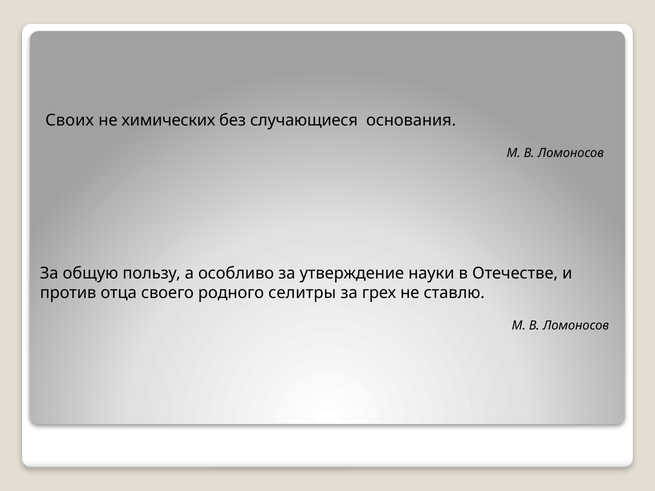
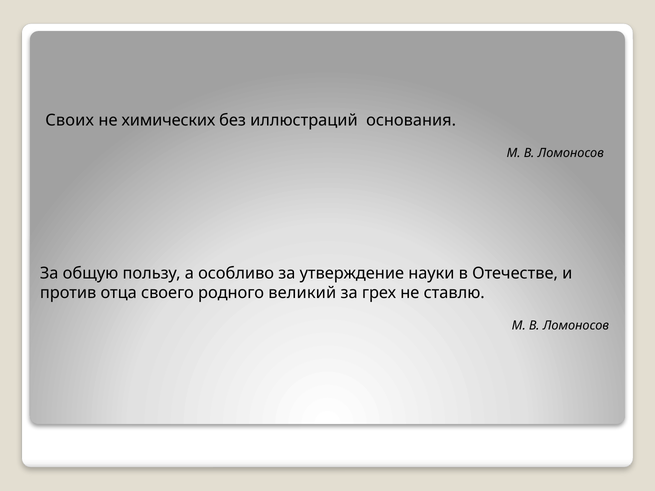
случающиеся: случающиеся -> иллюстраций
селитры: селитры -> великий
